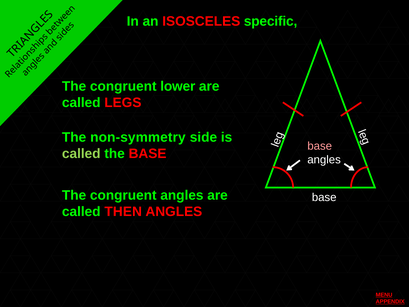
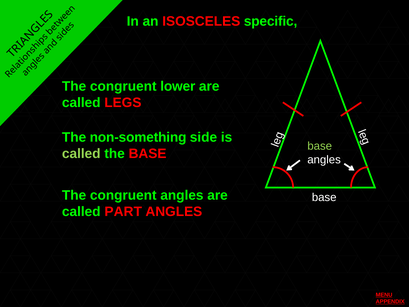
non-symmetry: non-symmetry -> non-something
base at (320, 146) colour: pink -> light green
THEN: THEN -> PART
